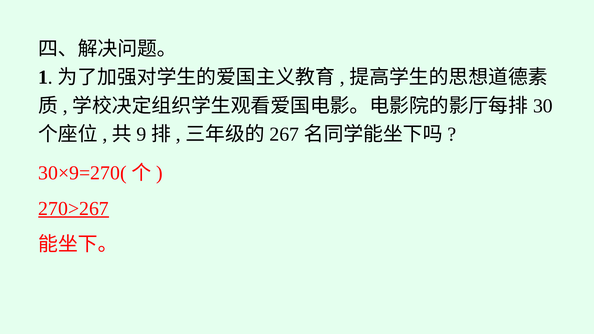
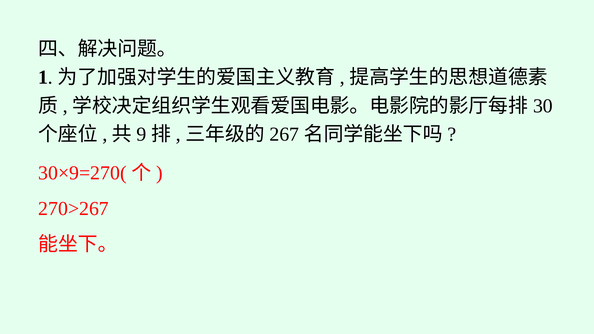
270>267 underline: present -> none
